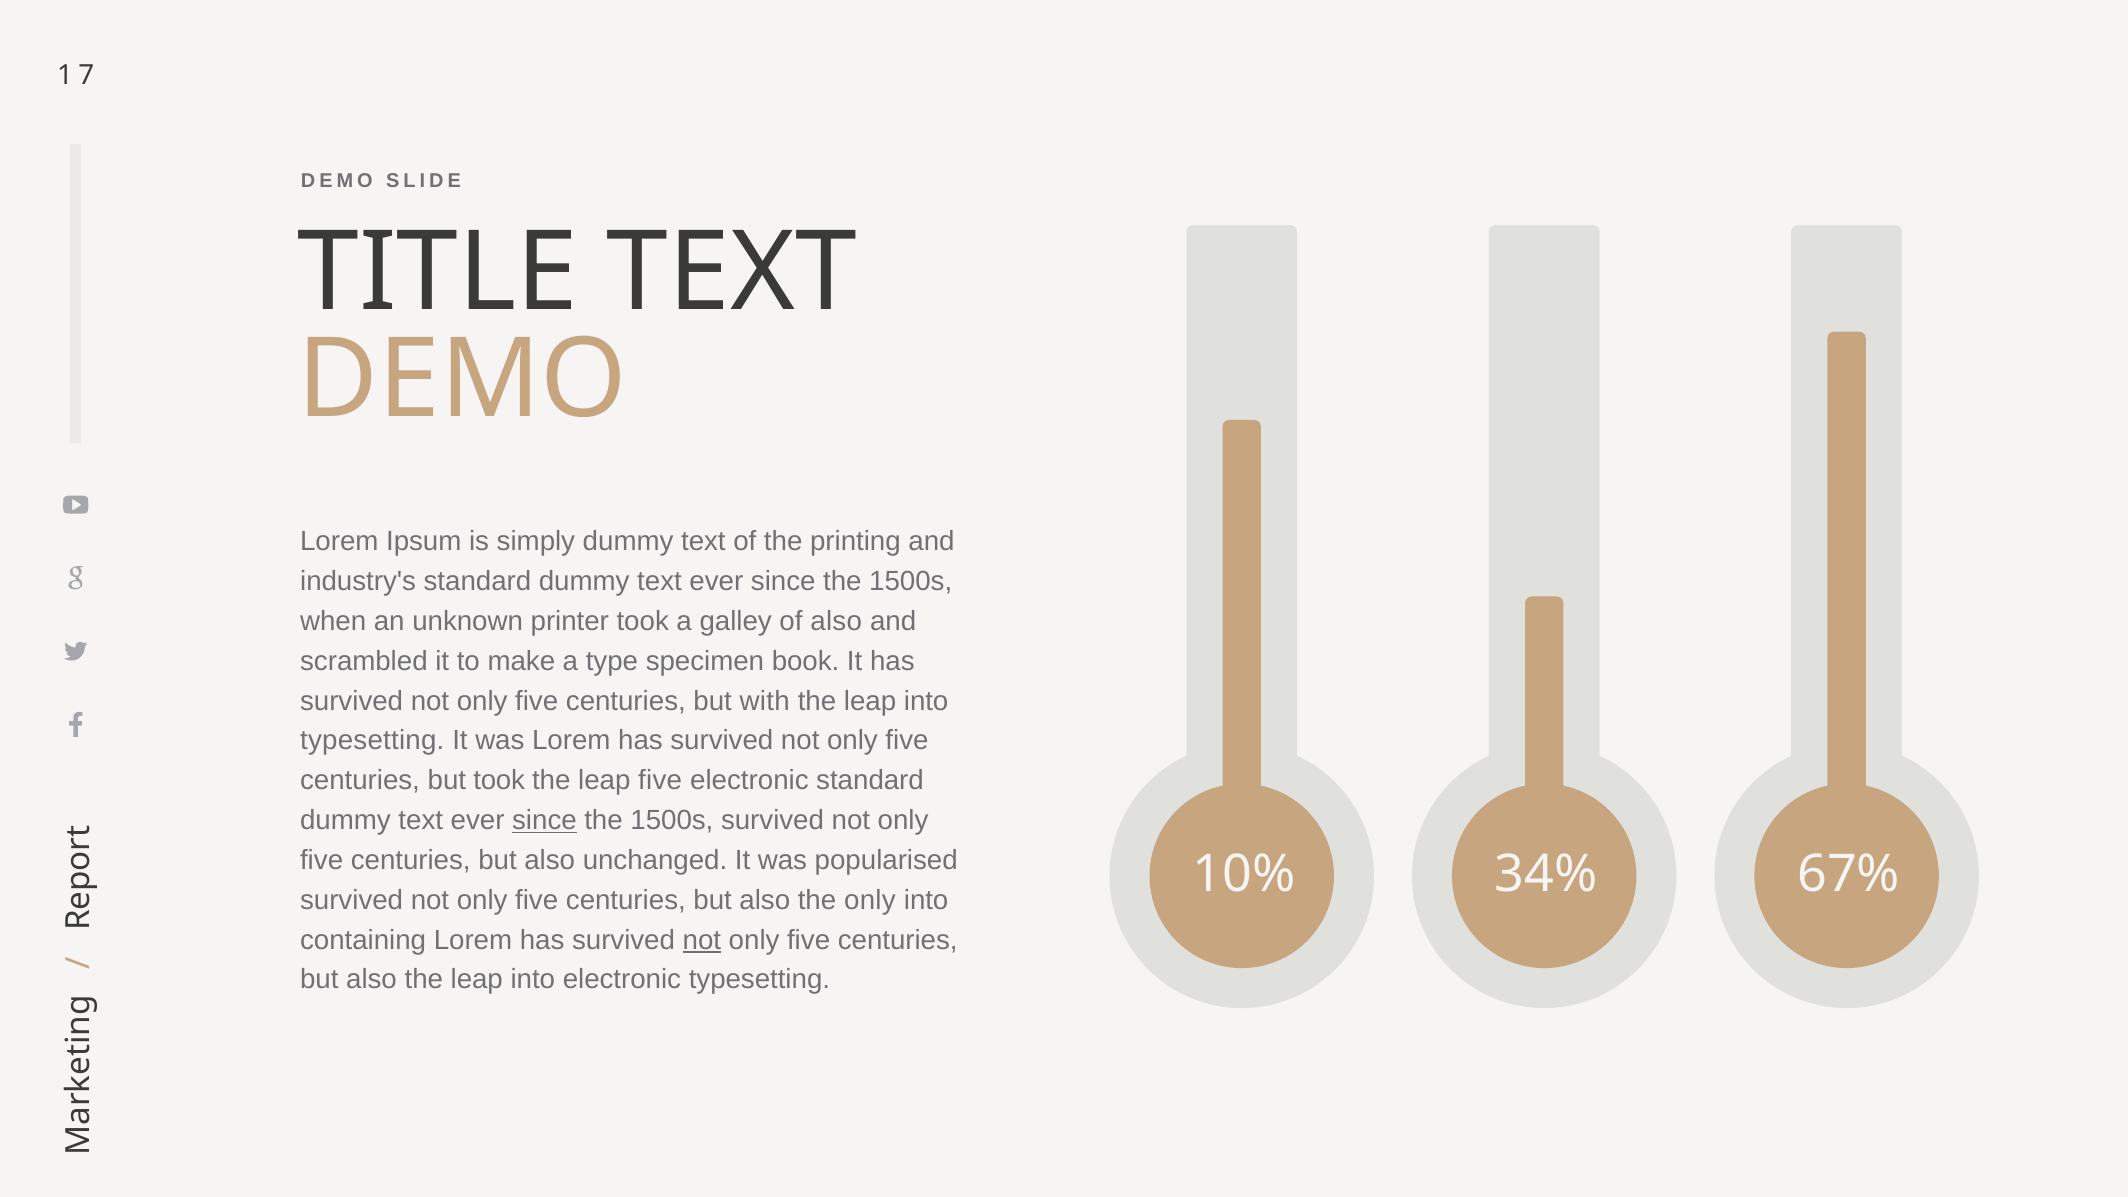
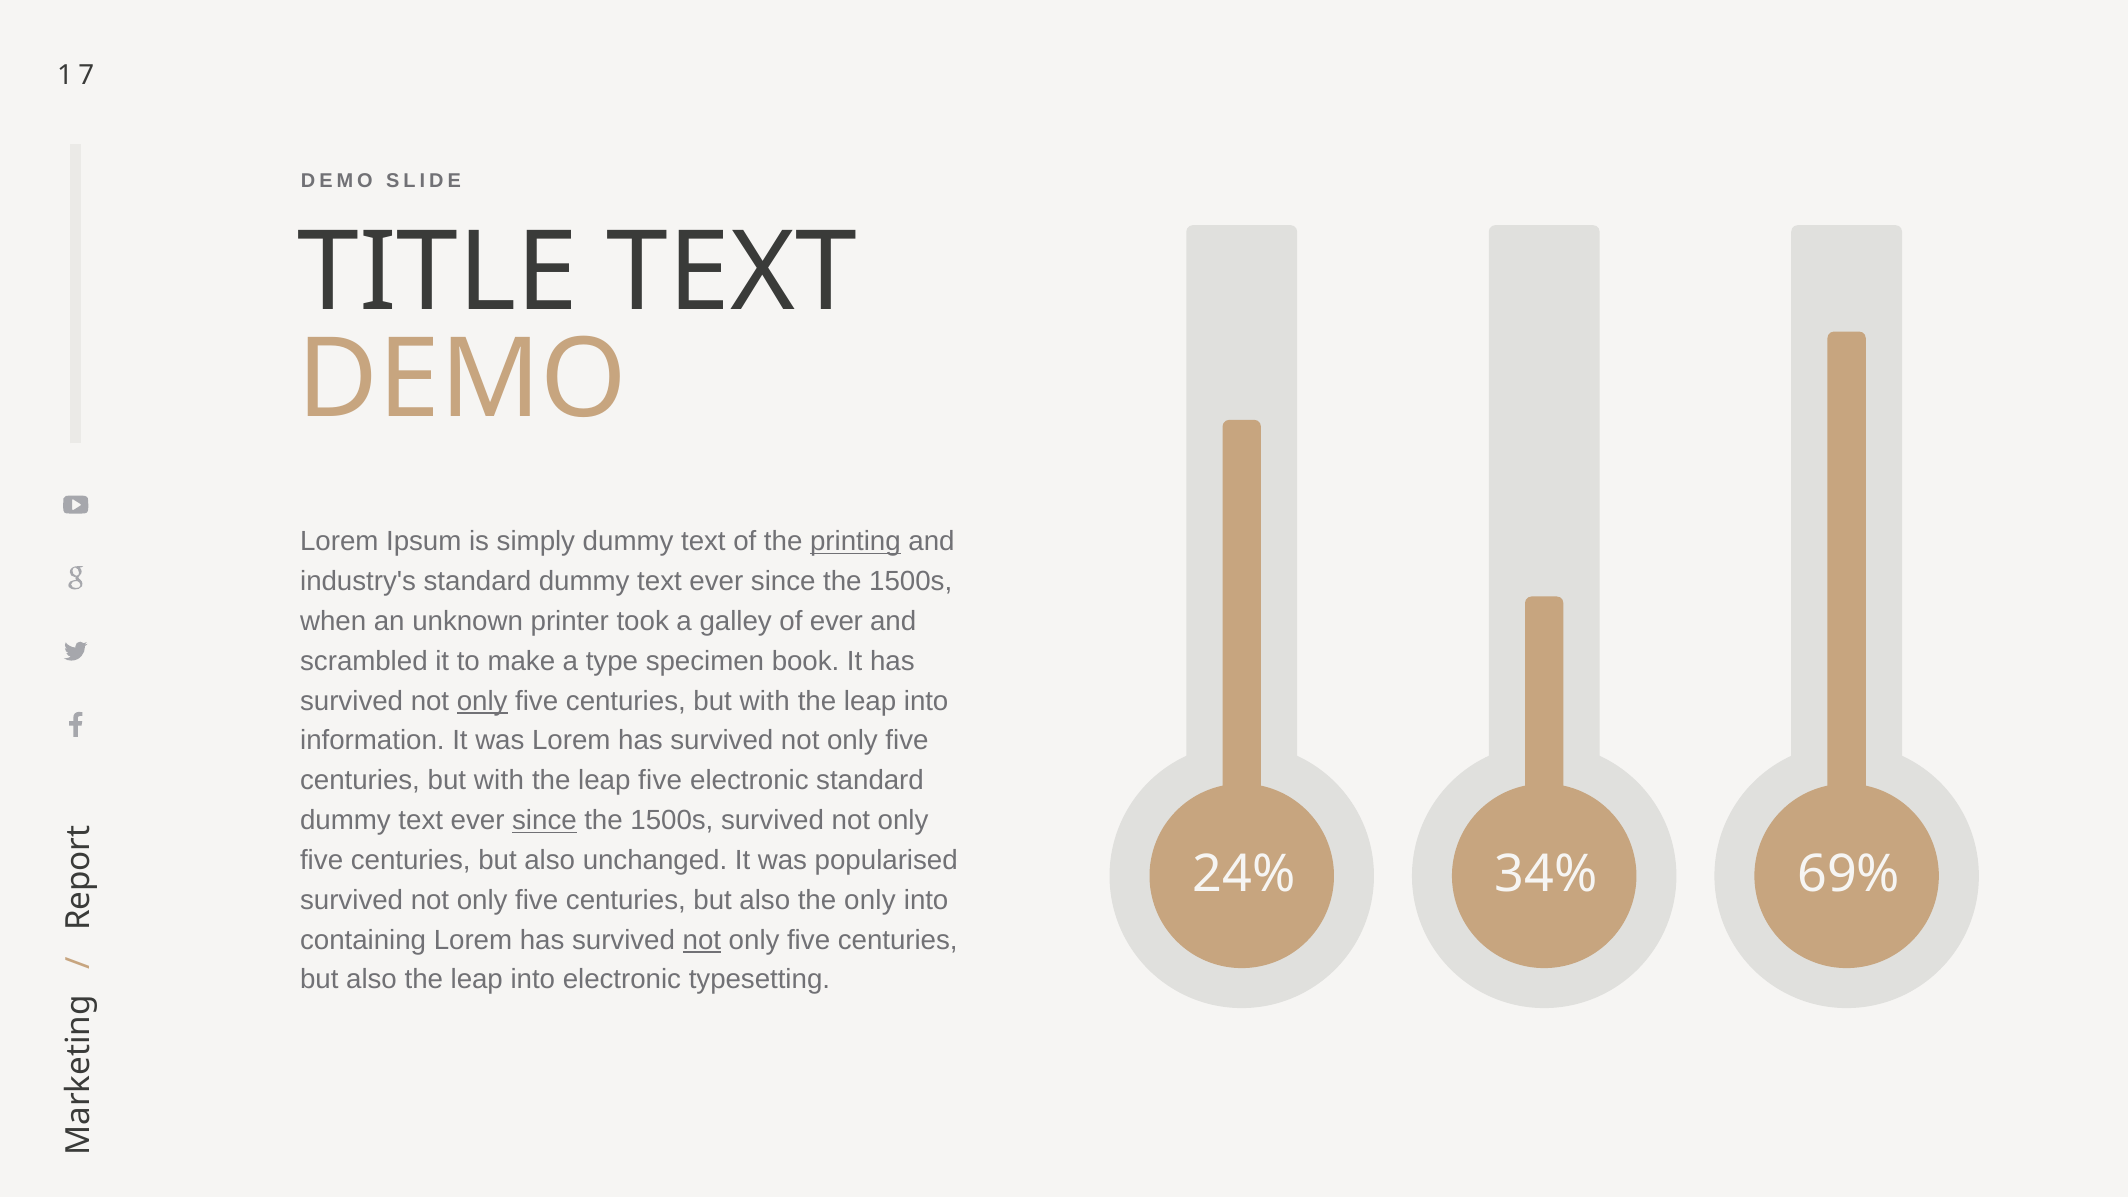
printing underline: none -> present
of also: also -> ever
only at (482, 701) underline: none -> present
typesetting at (372, 741): typesetting -> information
took at (499, 781): took -> with
10%: 10% -> 24%
67%: 67% -> 69%
